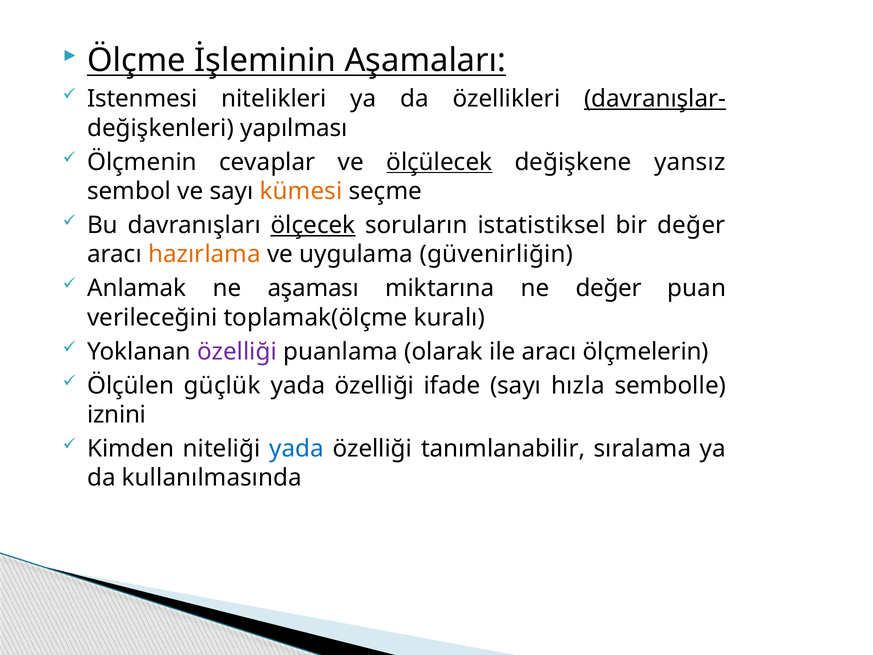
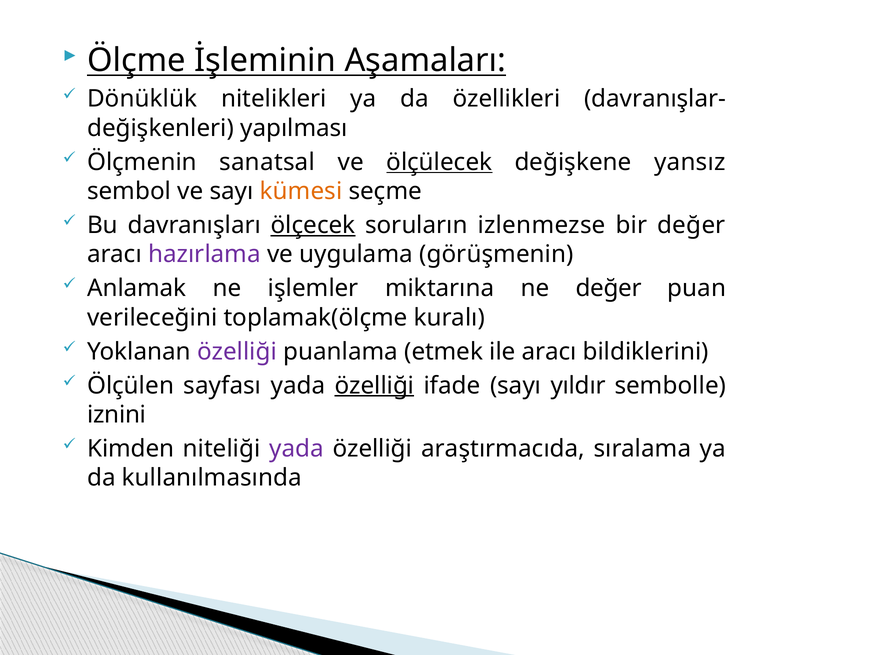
Istenmesi: Istenmesi -> Dönüklük
davranışlar- underline: present -> none
cevaplar: cevaplar -> sanatsal
istatistiksel: istatistiksel -> izlenmezse
hazırlama colour: orange -> purple
güvenirliğin: güvenirliğin -> görüşmenin
aşaması: aşaması -> işlemler
olarak: olarak -> etmek
ölçmelerin: ölçmelerin -> bildiklerini
güçlük: güçlük -> sayfası
özelliği at (374, 385) underline: none -> present
hızla: hızla -> yıldır
yada at (297, 449) colour: blue -> purple
tanımlanabilir: tanımlanabilir -> araştırmacıda
